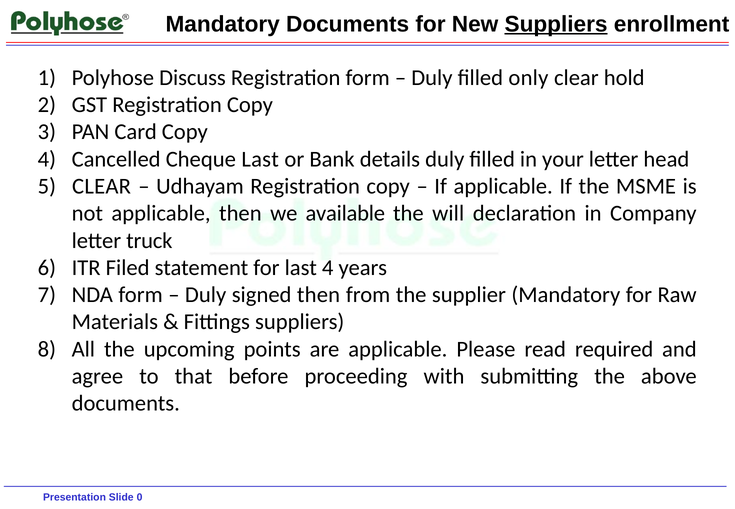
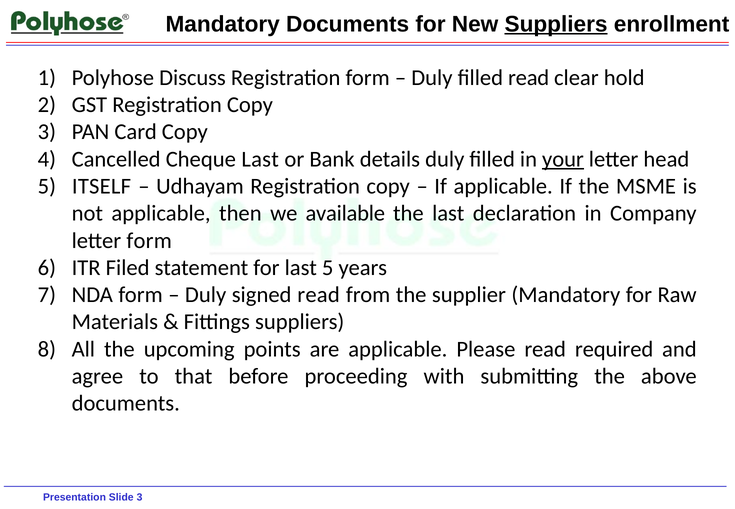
filled only: only -> read
your underline: none -> present
CLEAR at (102, 186): CLEAR -> ITSELF
the will: will -> last
letter truck: truck -> form
last 4: 4 -> 5
signed then: then -> read
0 at (140, 497): 0 -> 3
